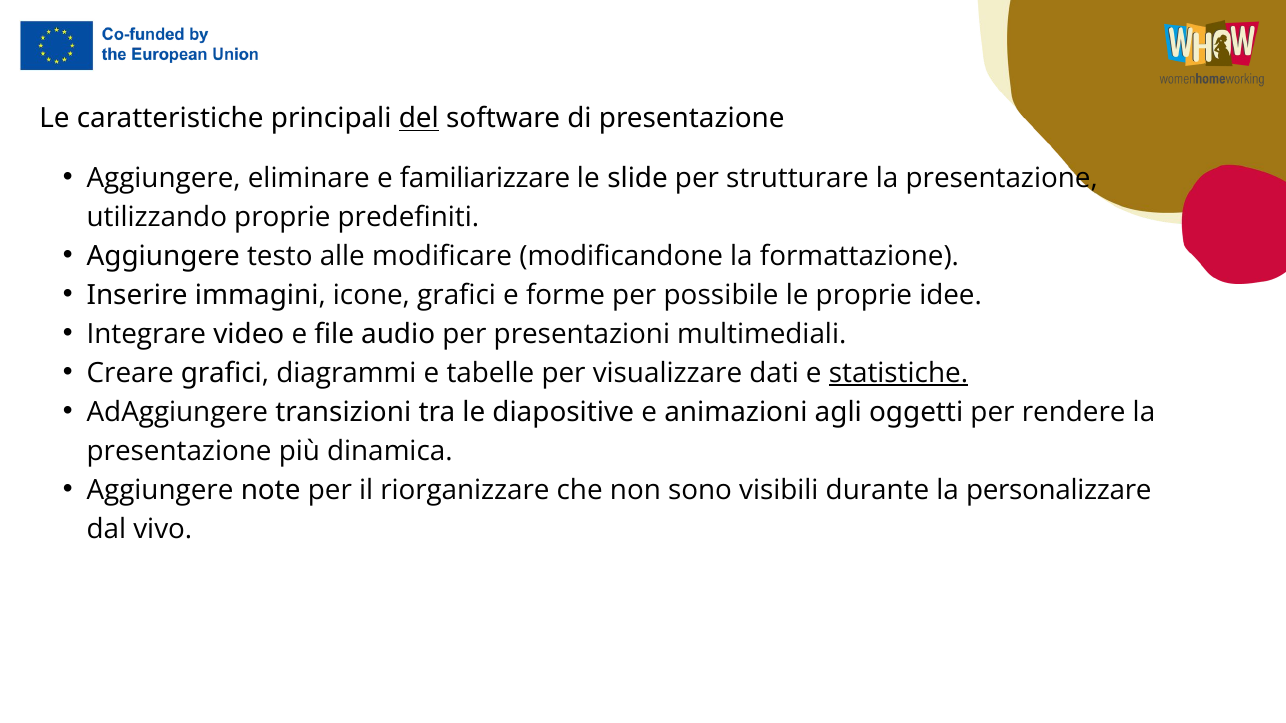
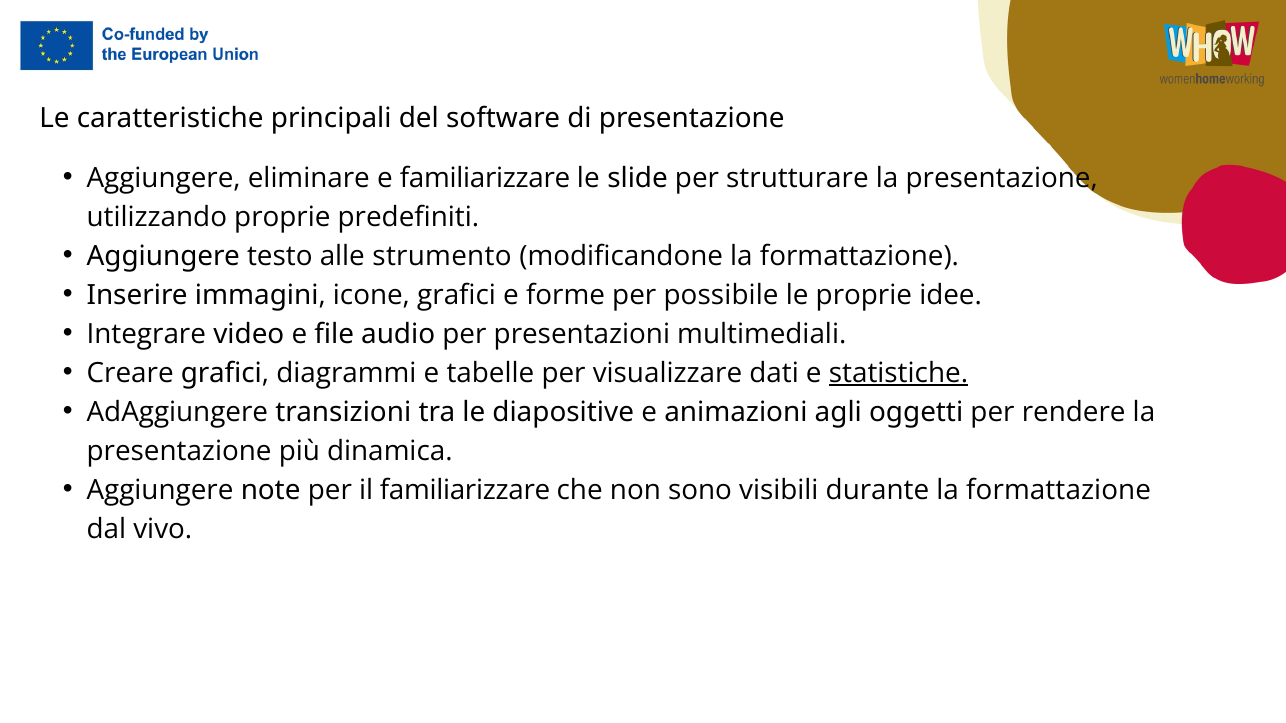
del underline: present -> none
modificare: modificare -> strumento
il riorganizzare: riorganizzare -> familiarizzare
durante la personalizzare: personalizzare -> formattazione
